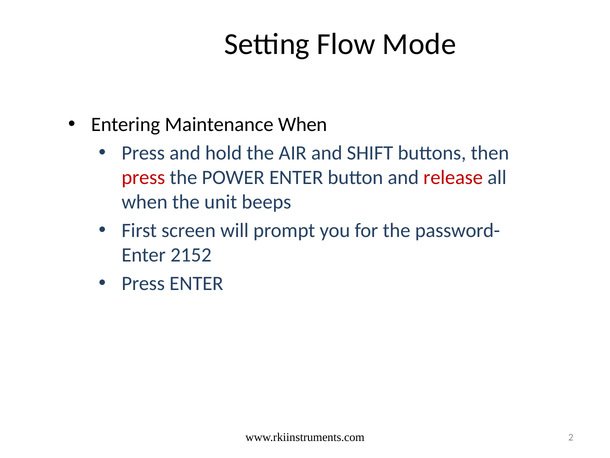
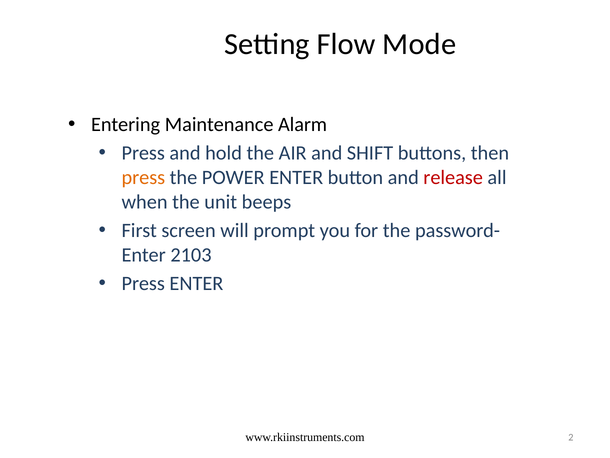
Maintenance When: When -> Alarm
press at (143, 177) colour: red -> orange
2152: 2152 -> 2103
